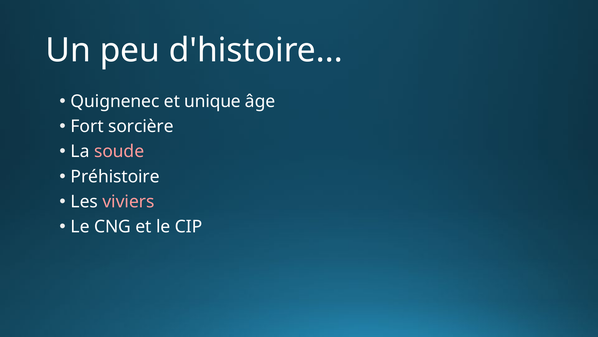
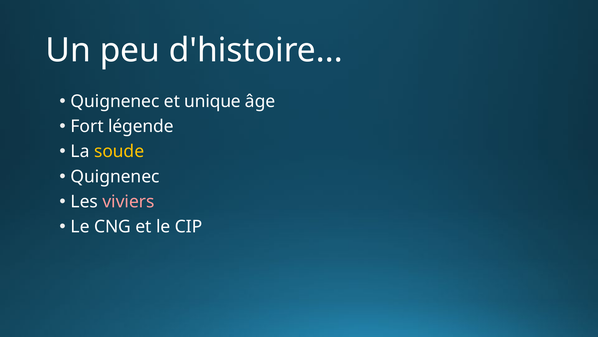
sorcière: sorcière -> légende
soude colour: pink -> yellow
Préhistoire at (115, 176): Préhistoire -> Quignenec
